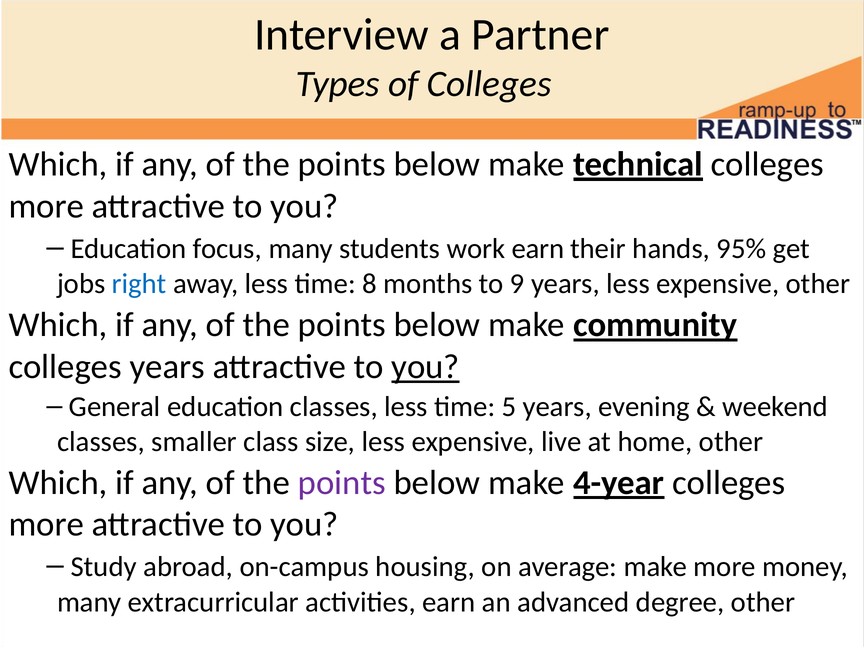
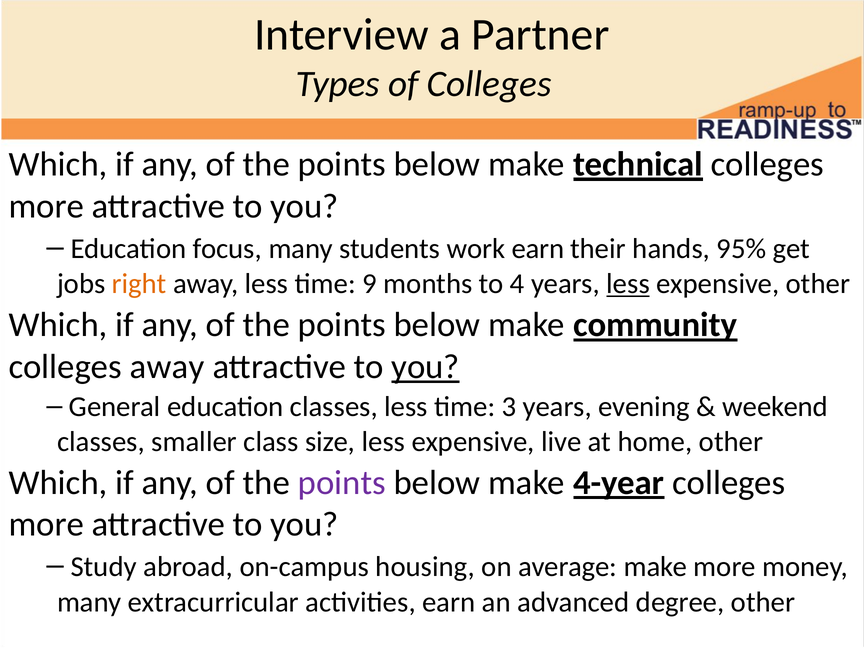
right colour: blue -> orange
8: 8 -> 9
9: 9 -> 4
less at (628, 284) underline: none -> present
colleges years: years -> away
5: 5 -> 3
